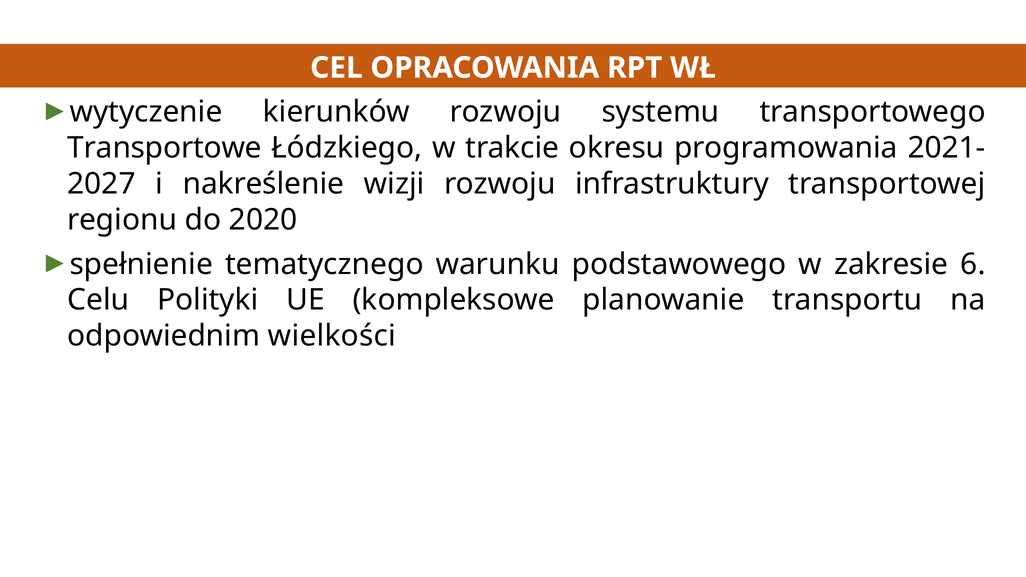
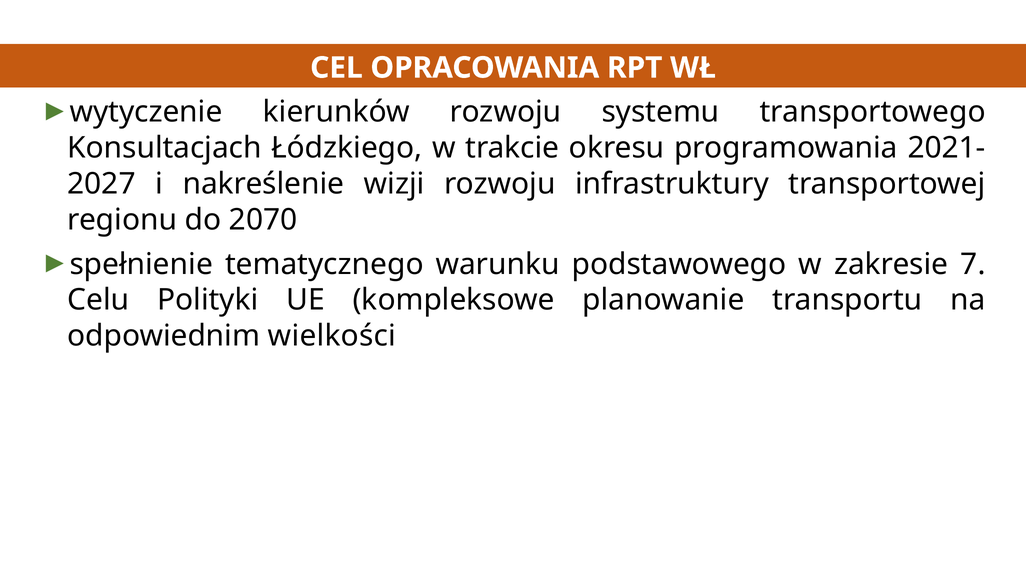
Transportowe: Transportowe -> Konsultacjach
2020: 2020 -> 2070
6: 6 -> 7
